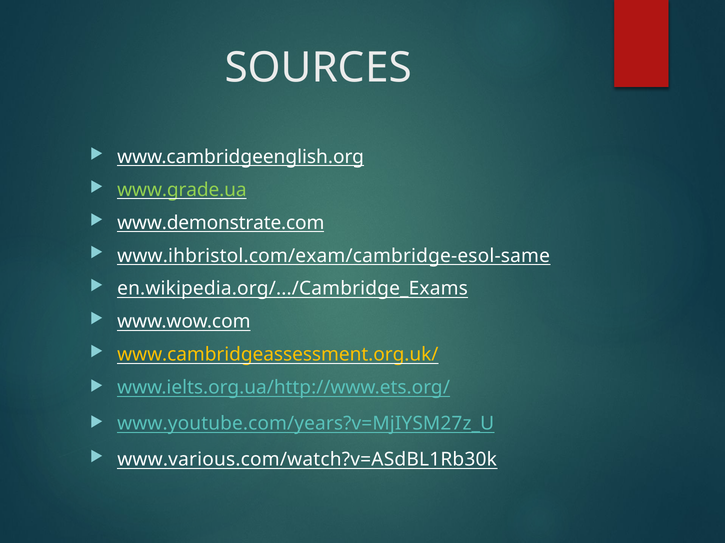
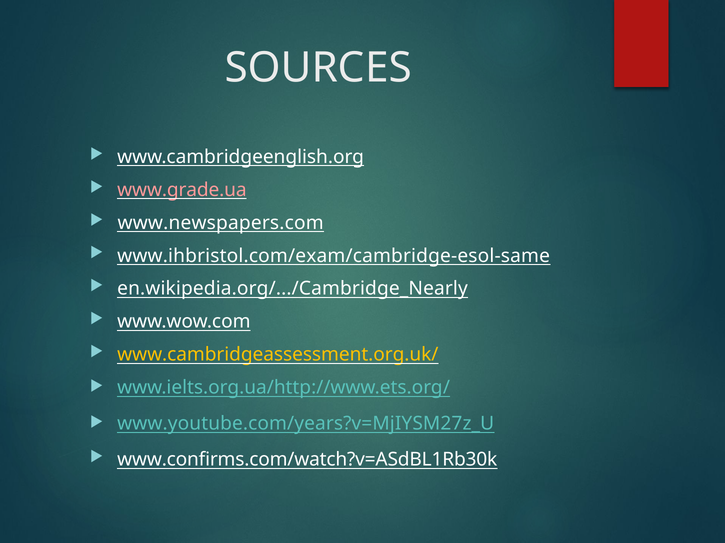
www.grade.ua colour: light green -> pink
www.demonstrate.com: www.demonstrate.com -> www.newspapers.com
en.wikipedia.org/.../Cambridge_Exams: en.wikipedia.org/.../Cambridge_Exams -> en.wikipedia.org/.../Cambridge_Nearly
www.various.com/watch?v=ASdBL1Rb30k: www.various.com/watch?v=ASdBL1Rb30k -> www.confirms.com/watch?v=ASdBL1Rb30k
